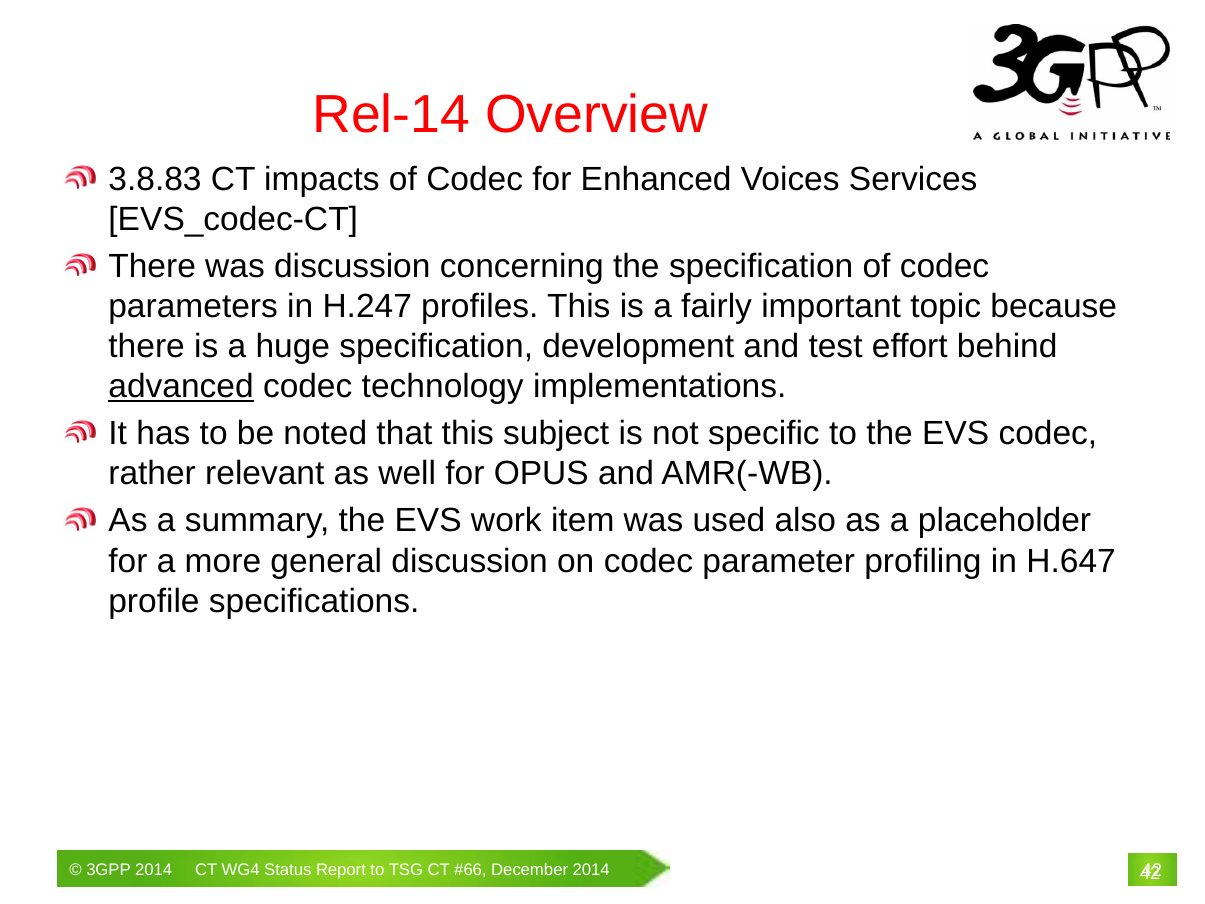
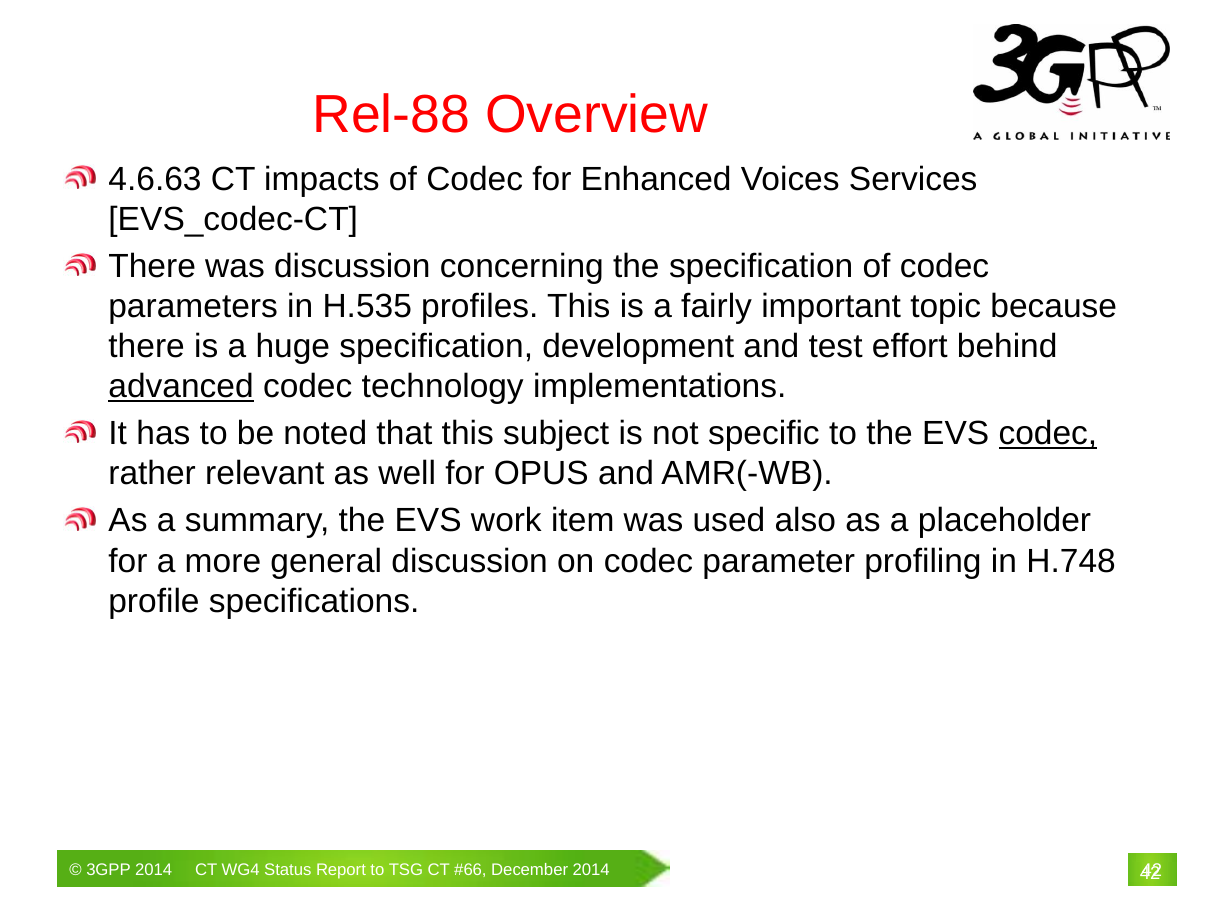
Rel-14: Rel-14 -> Rel-88
3.8.83: 3.8.83 -> 4.6.63
H.247: H.247 -> H.535
codec at (1048, 434) underline: none -> present
H.647: H.647 -> H.748
